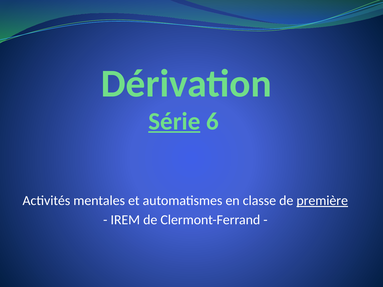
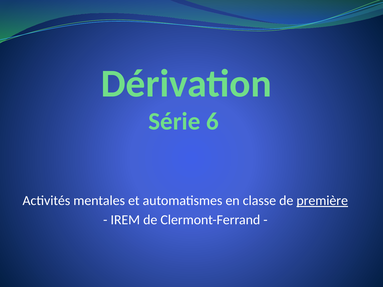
Série underline: present -> none
